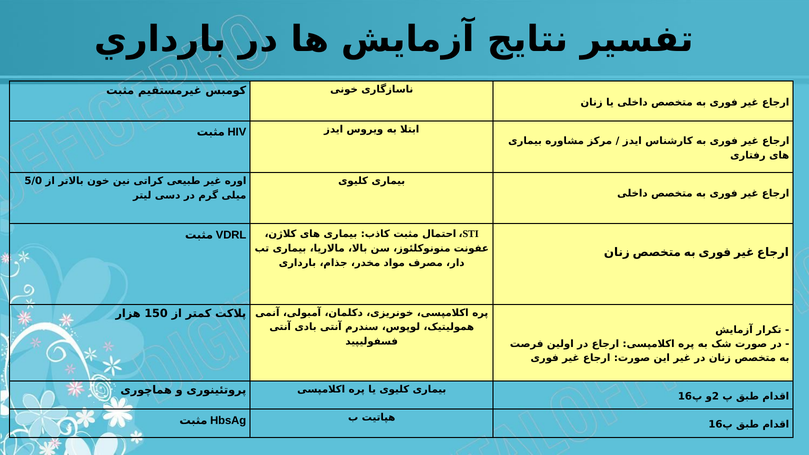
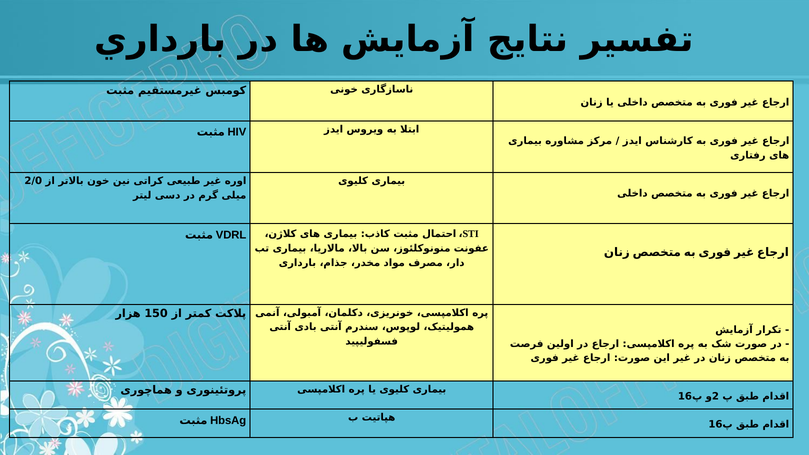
5/0: 5/0 -> 2/0
